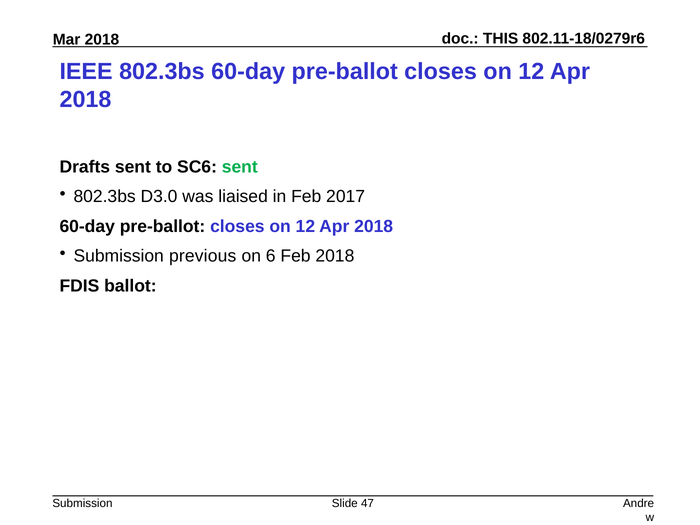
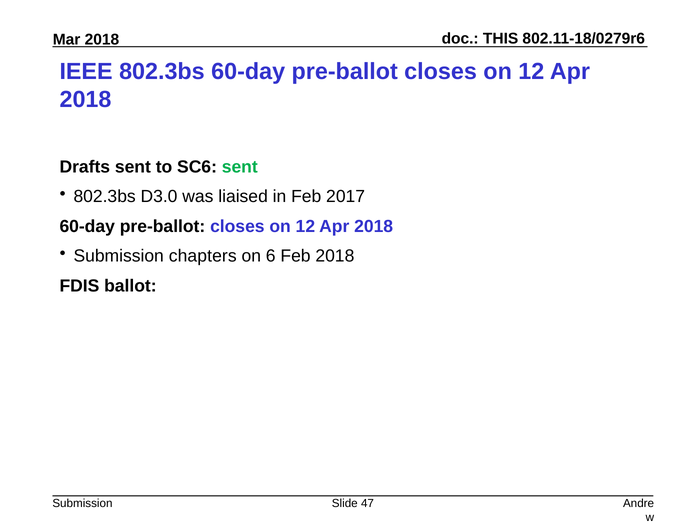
previous: previous -> chapters
